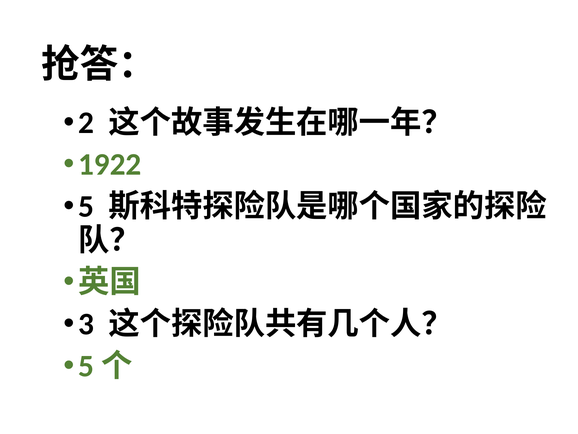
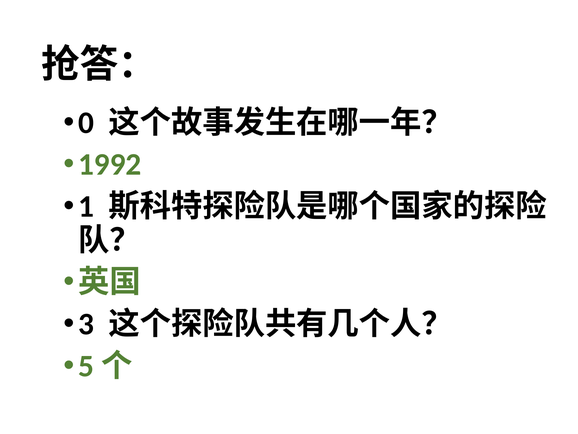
2: 2 -> 0
1922: 1922 -> 1992
5: 5 -> 1
